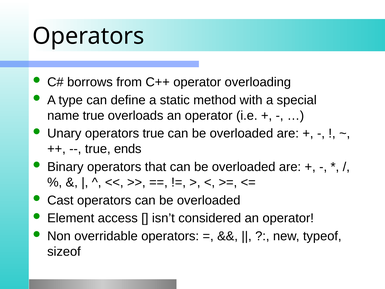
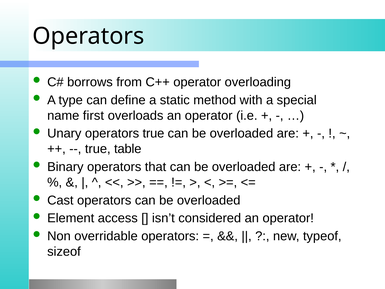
name true: true -> first
ends: ends -> table
